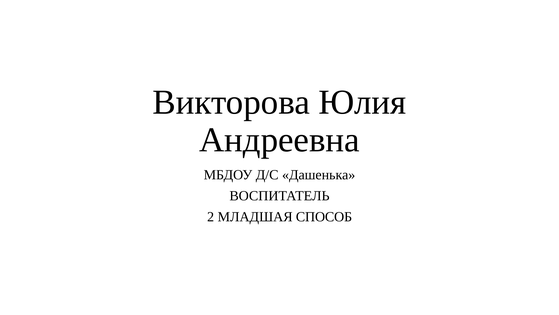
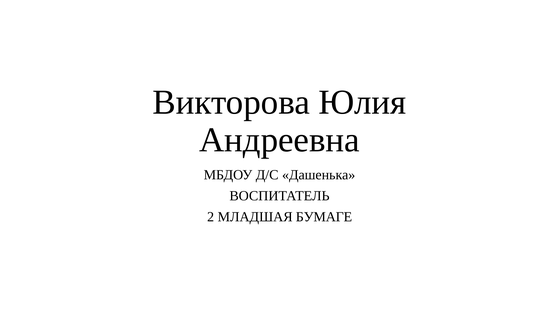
СПОСОБ: СПОСОБ -> БУМАГЕ
